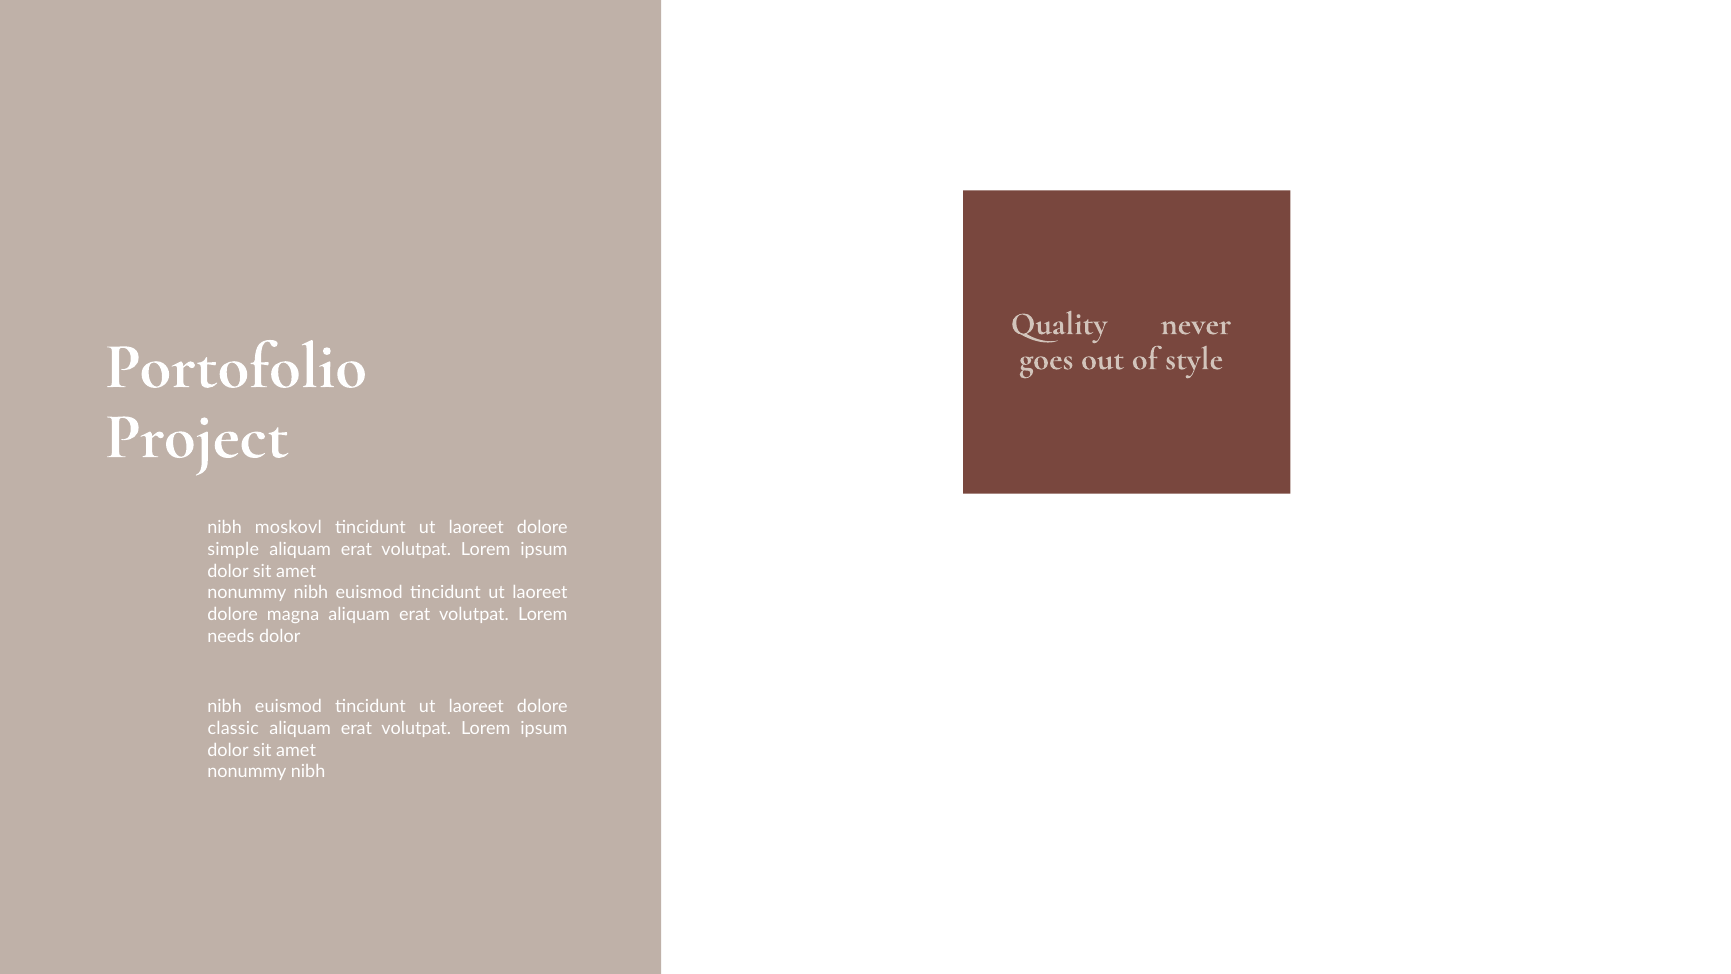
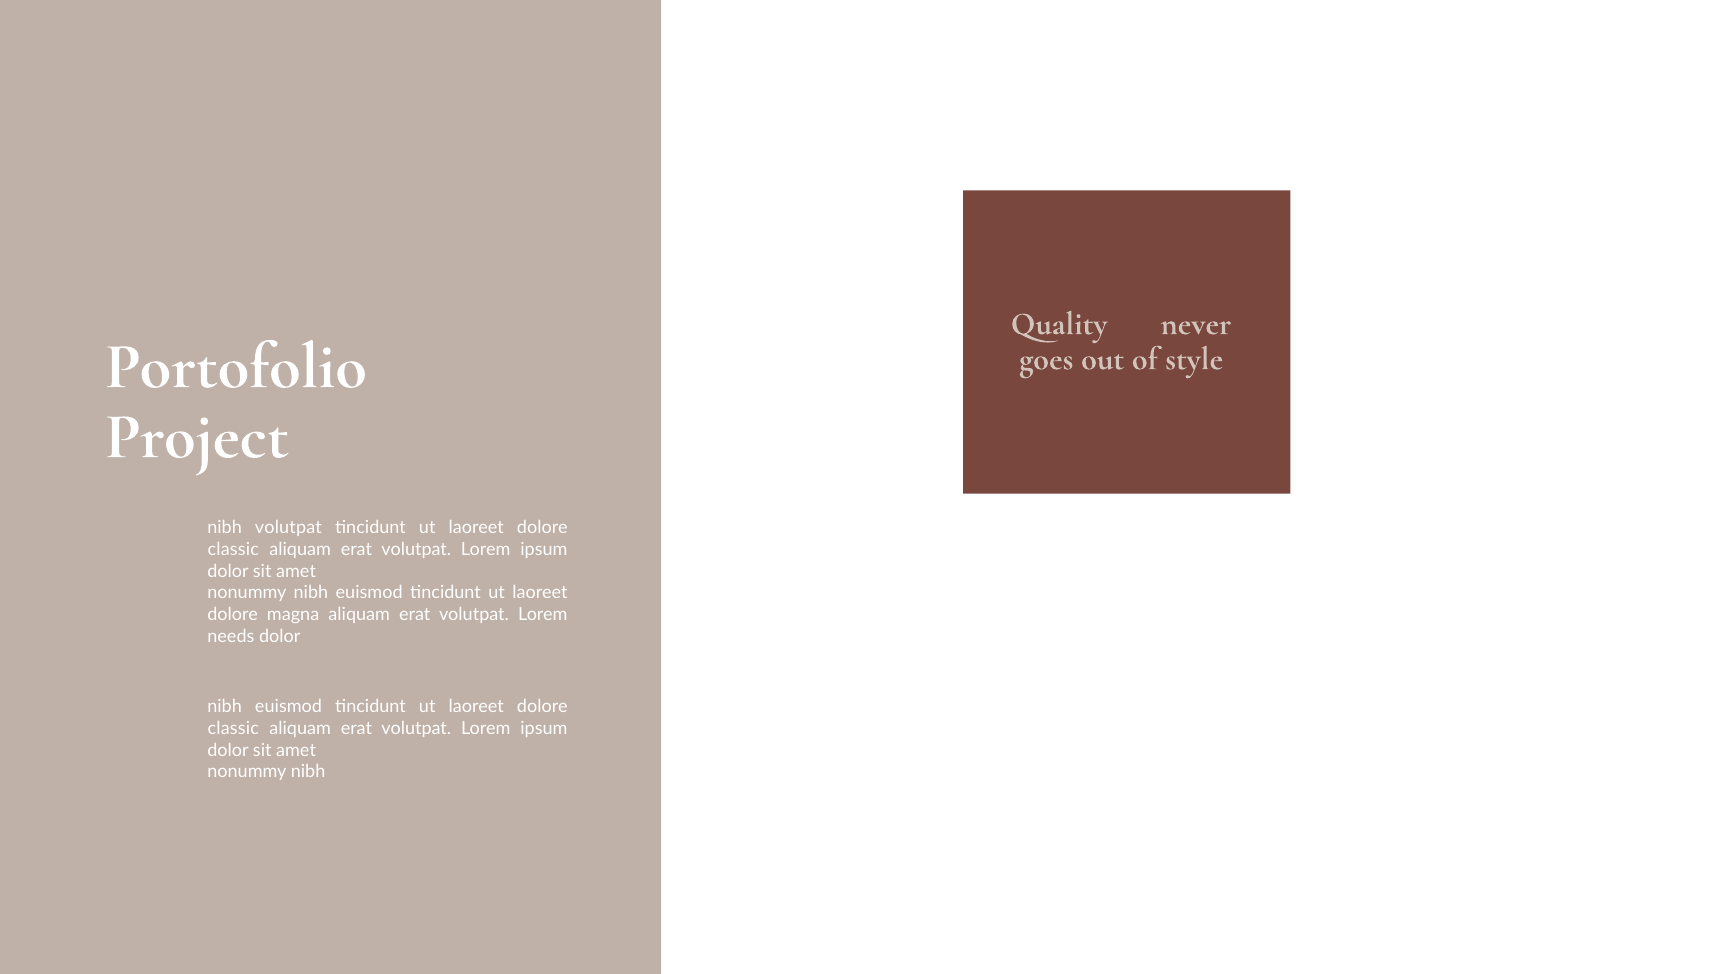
nibh moskovl: moskovl -> volutpat
simple at (233, 549): simple -> classic
